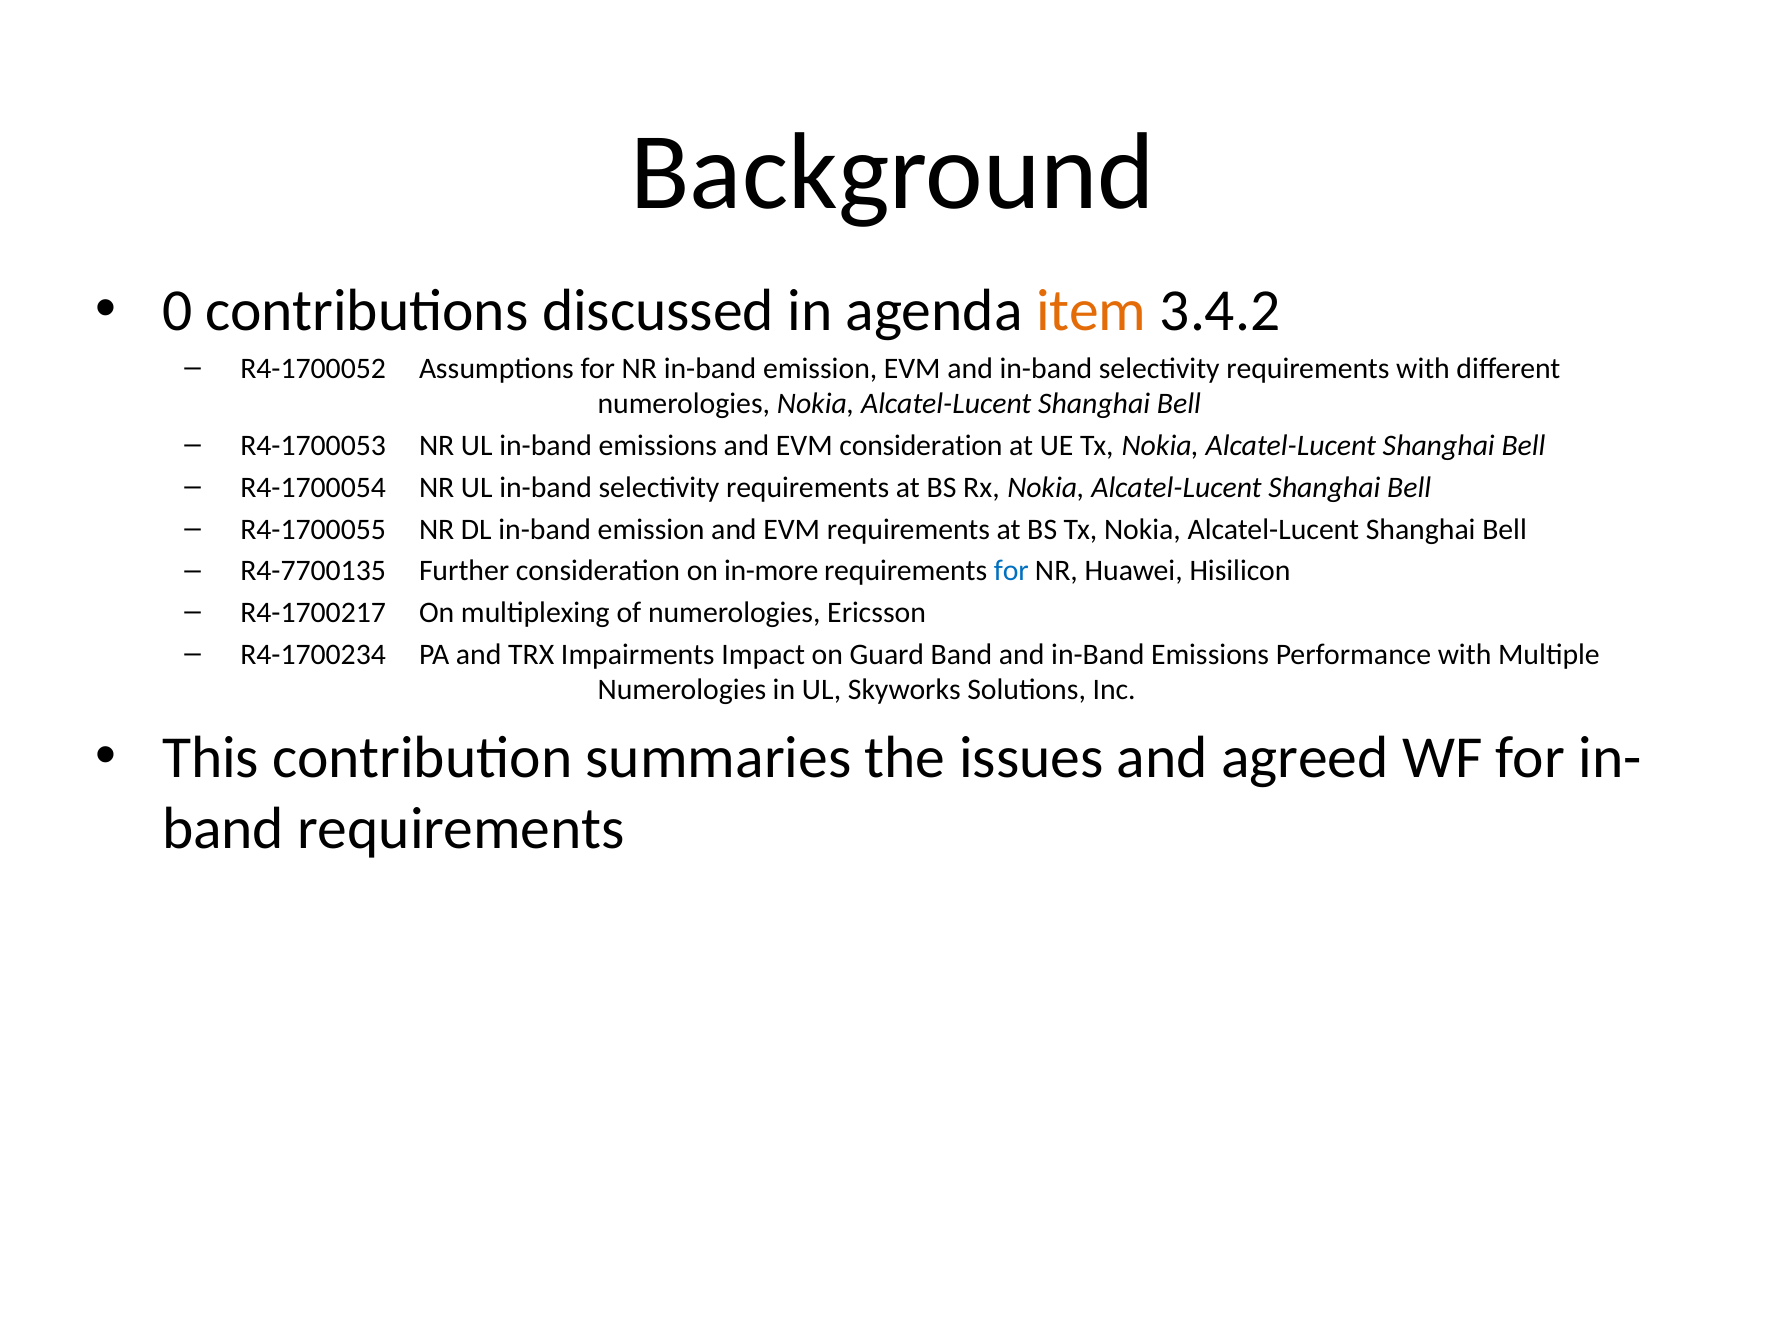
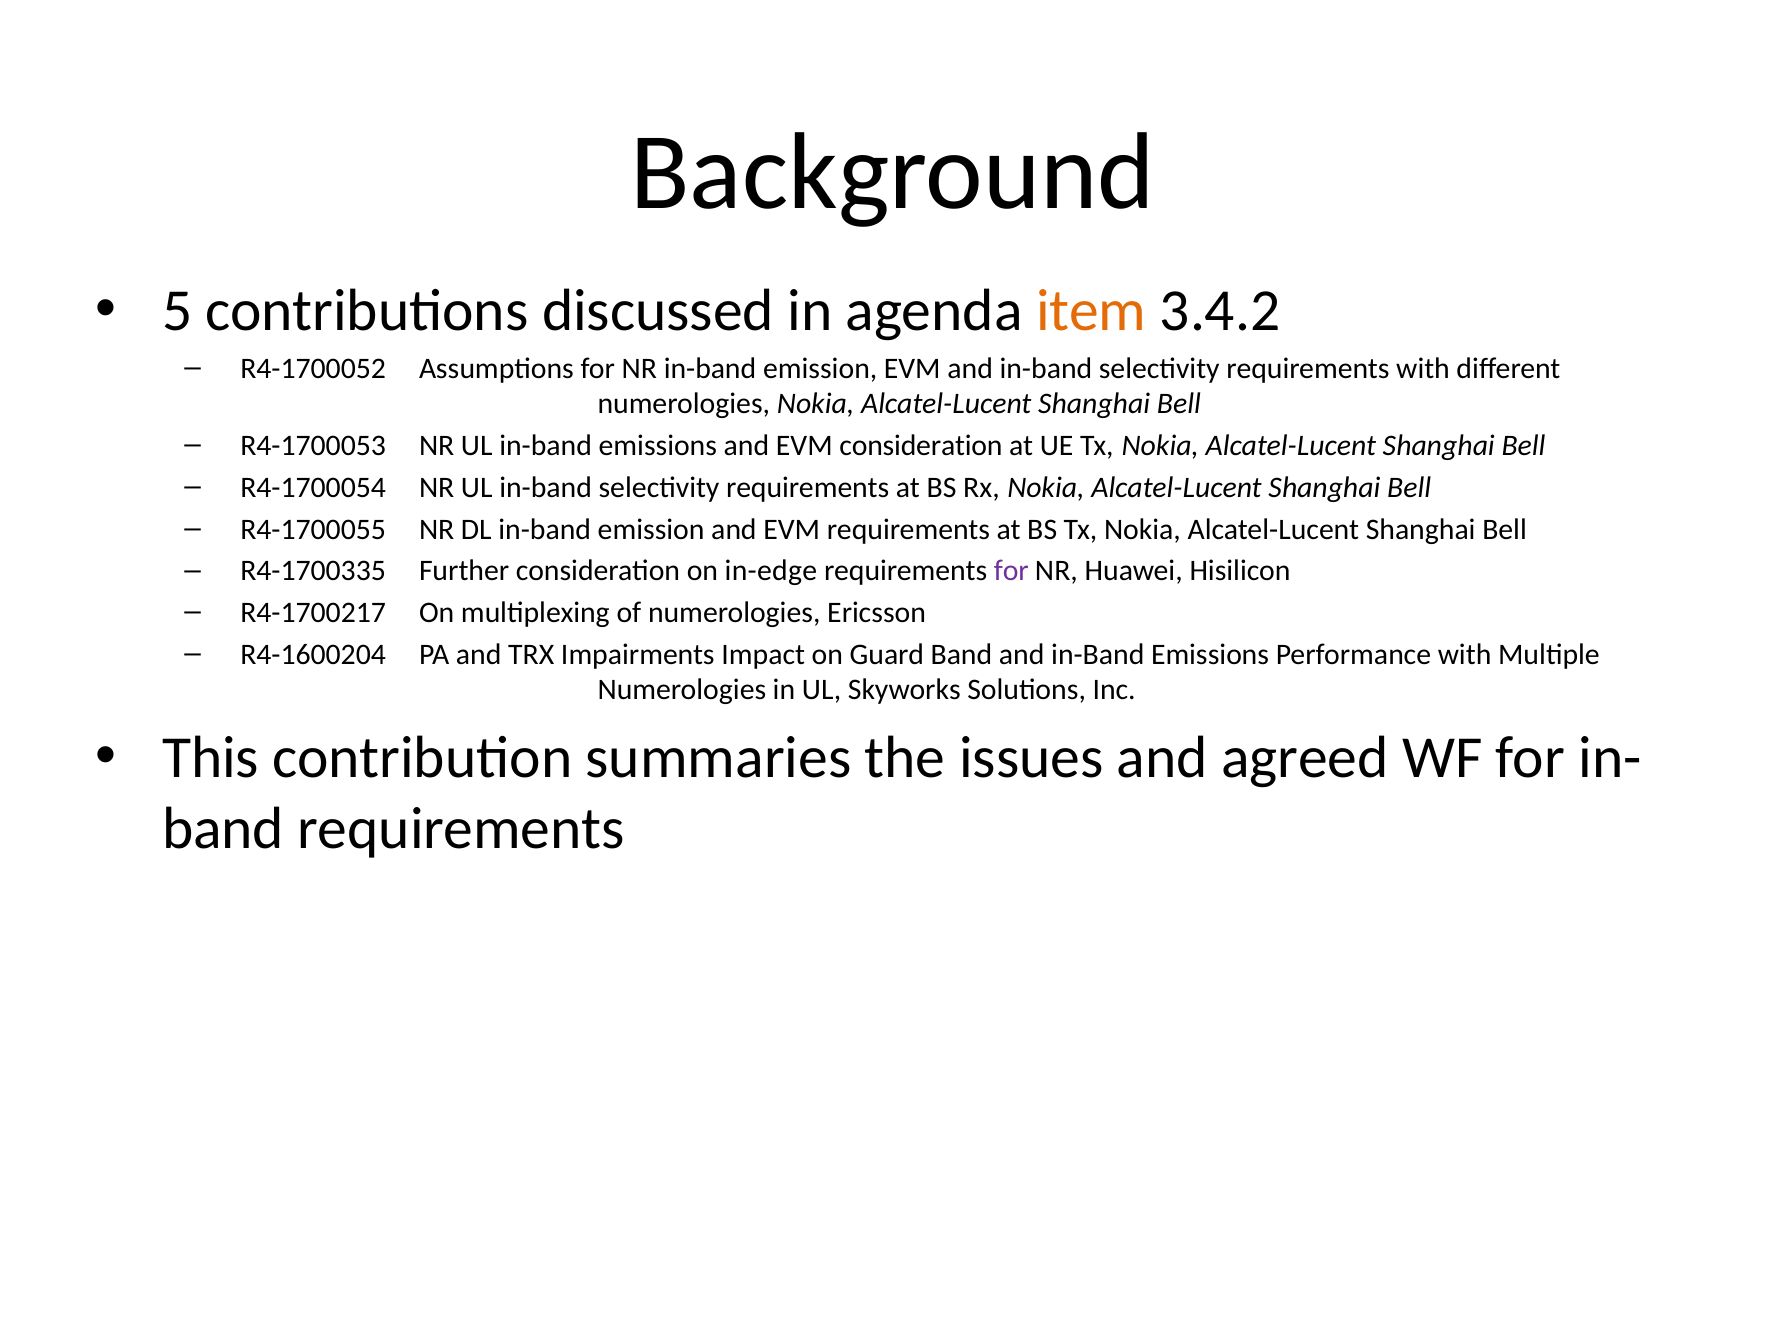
0: 0 -> 5
R4-7700135: R4-7700135 -> R4-1700335
in-more: in-more -> in-edge
for at (1011, 571) colour: blue -> purple
R4-1700234: R4-1700234 -> R4-1600204
